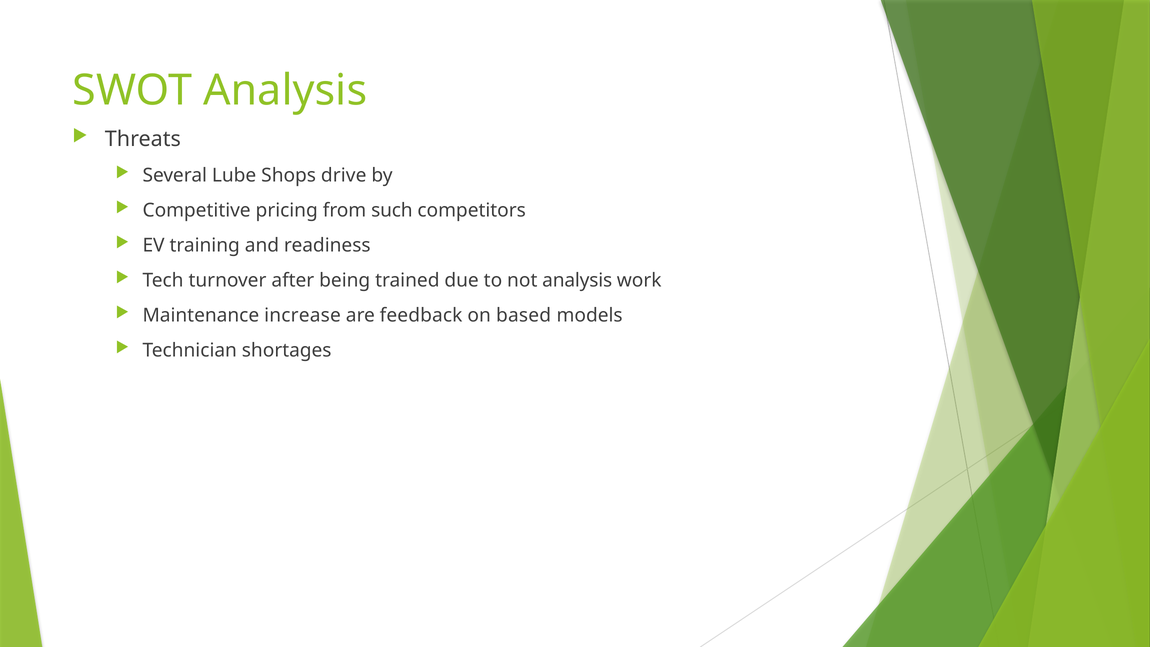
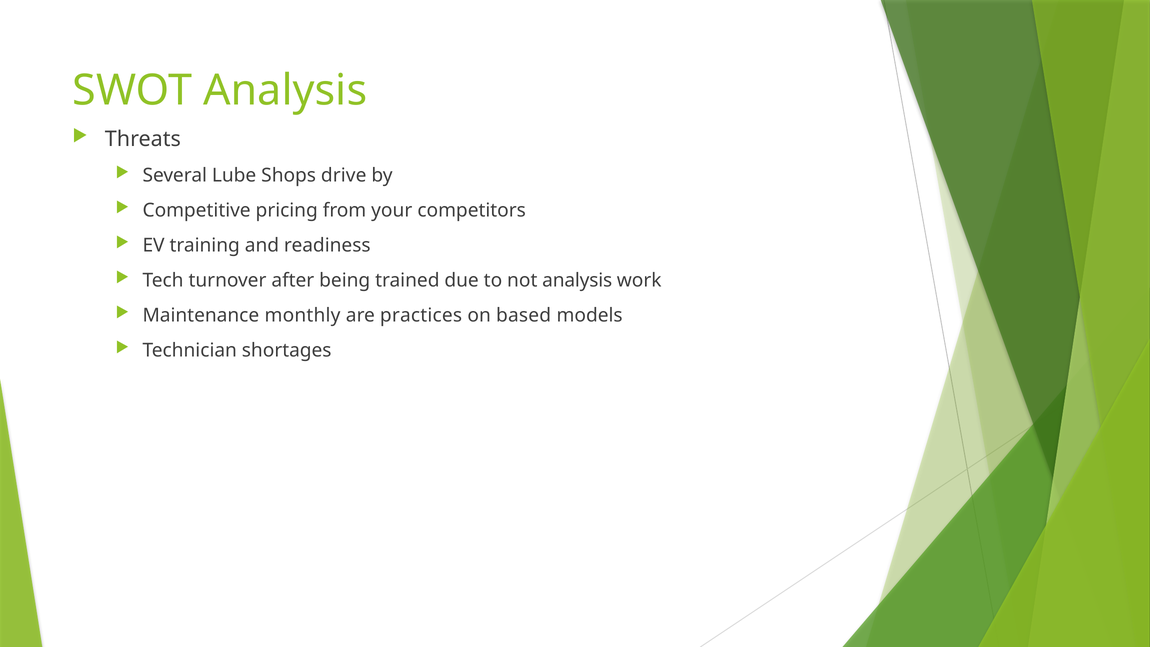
such: such -> your
increase: increase -> monthly
feedback: feedback -> practices
